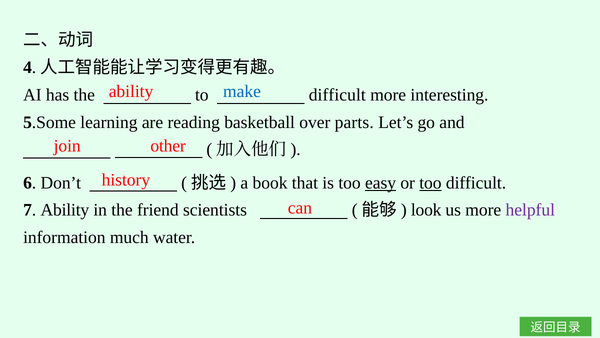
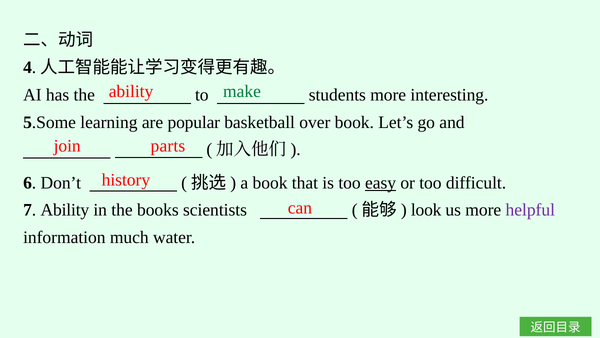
make colour: blue -> green
to difficult: difficult -> students
reading: reading -> popular
over parts: parts -> book
other: other -> parts
too at (430, 183) underline: present -> none
friend: friend -> books
